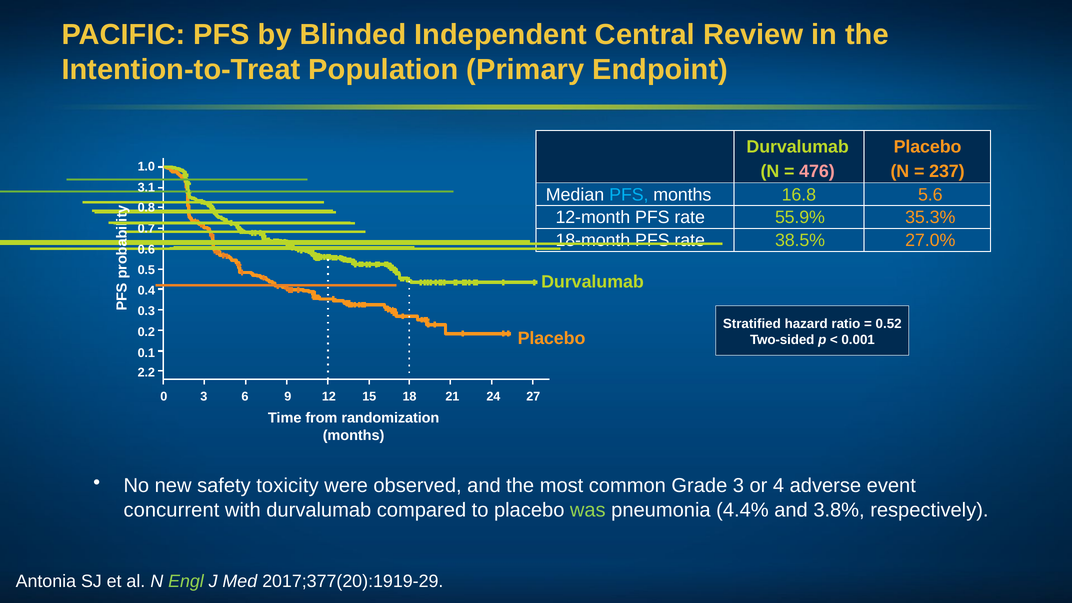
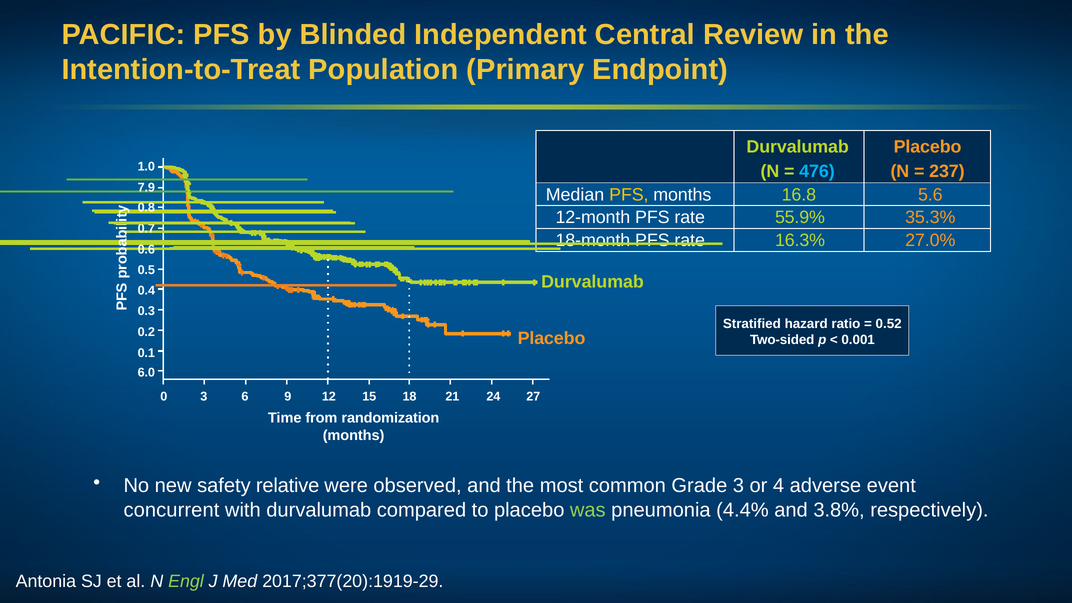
476 colour: pink -> light blue
3.1: 3.1 -> 7.9
PFS at (629, 195) colour: light blue -> yellow
38.5%: 38.5% -> 16.3%
2.2: 2.2 -> 6.0
toxicity: toxicity -> relative
